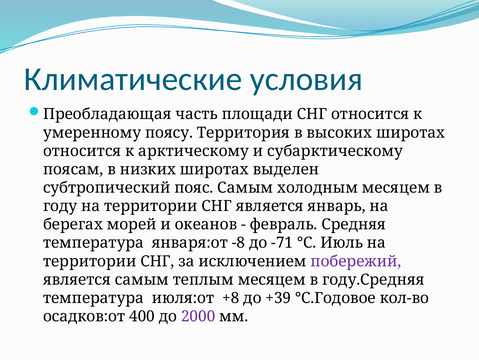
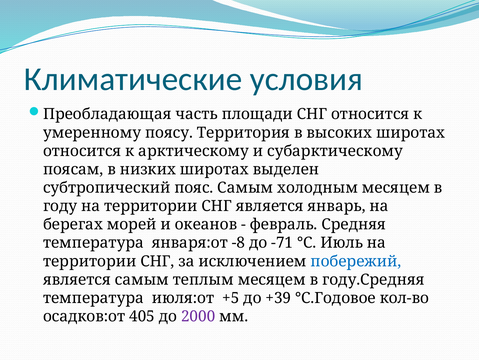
побережий colour: purple -> blue
+8: +8 -> +5
400: 400 -> 405
